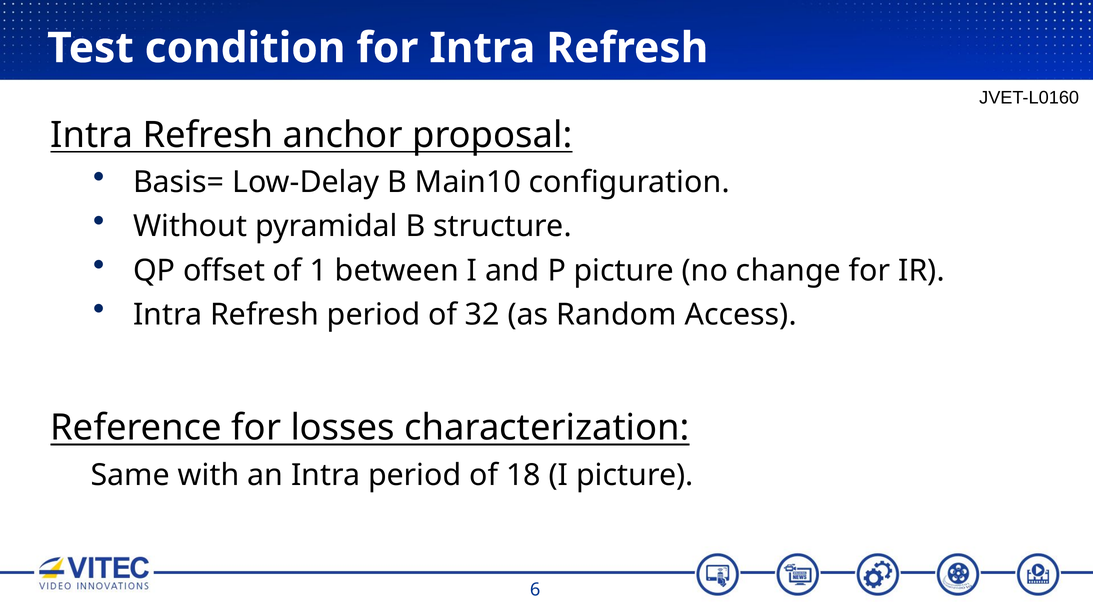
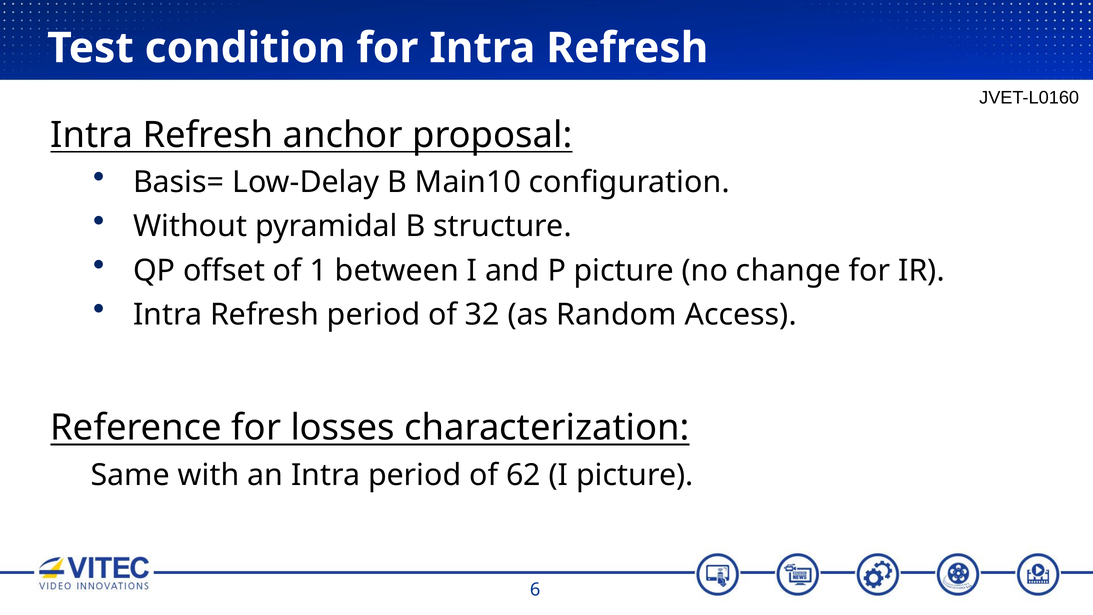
18: 18 -> 62
